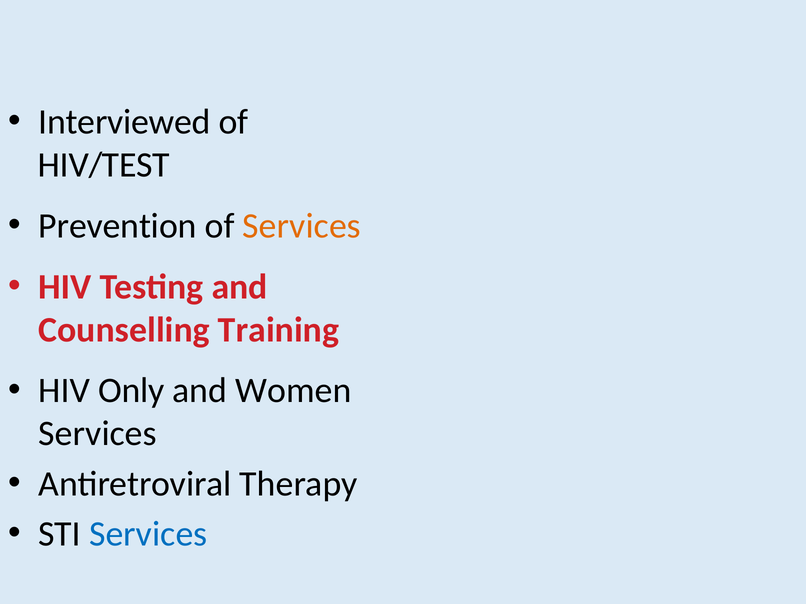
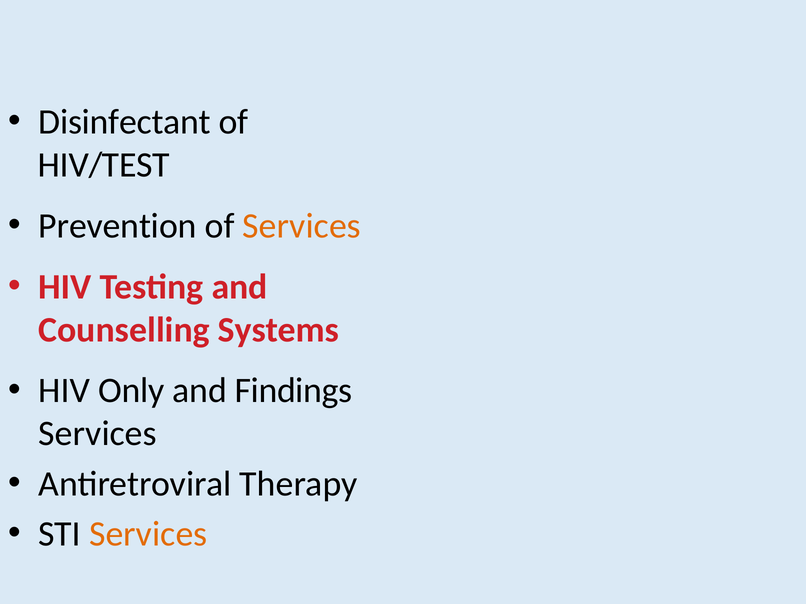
Interviewed: Interviewed -> Disinfectant
Training: Training -> Systems
Women: Women -> Findings
Services at (148, 534) colour: blue -> orange
